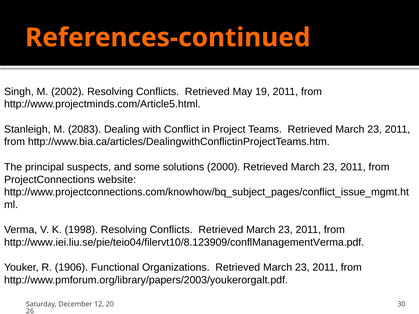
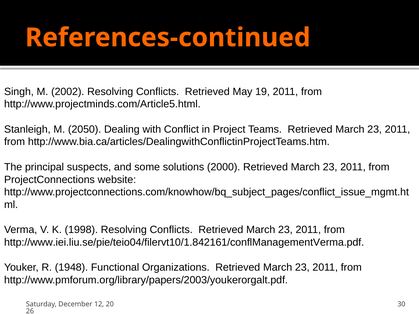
2083: 2083 -> 2050
http://www.iei.liu.se/pie/teio04/filervt10/8.123909/conflManagementVerma.pdf: http://www.iei.liu.se/pie/teio04/filervt10/8.123909/conflManagementVerma.pdf -> http://www.iei.liu.se/pie/teio04/filervt10/1.842161/conflManagementVerma.pdf
1906: 1906 -> 1948
